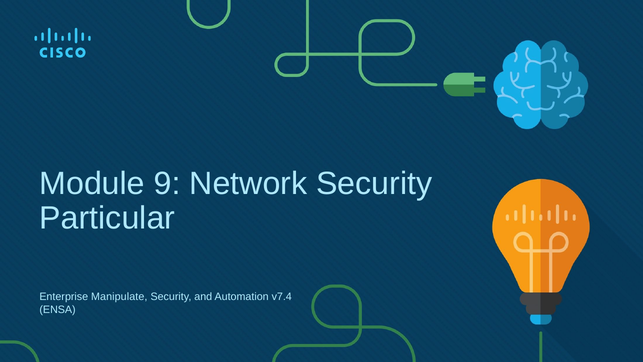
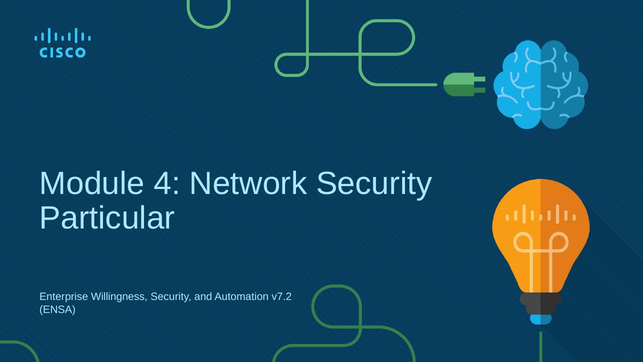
9: 9 -> 4
Manipulate: Manipulate -> Willingness
v7.4: v7.4 -> v7.2
